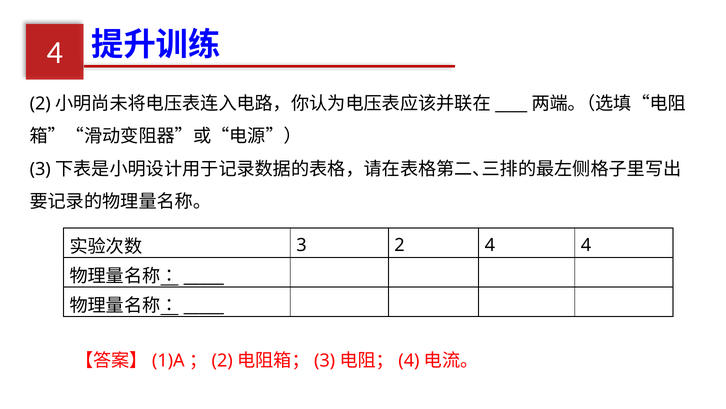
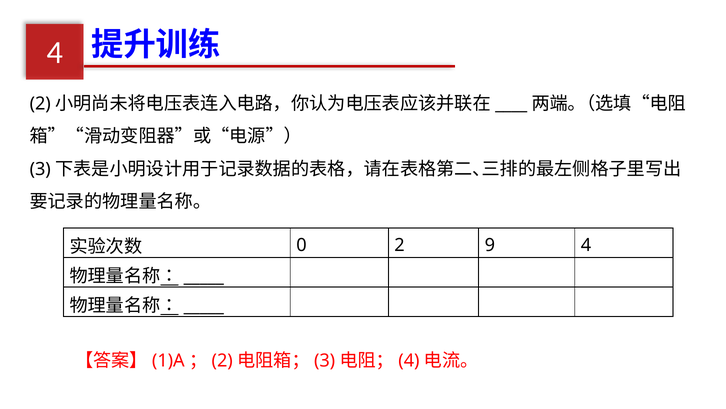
3: 3 -> 0
2 4: 4 -> 9
